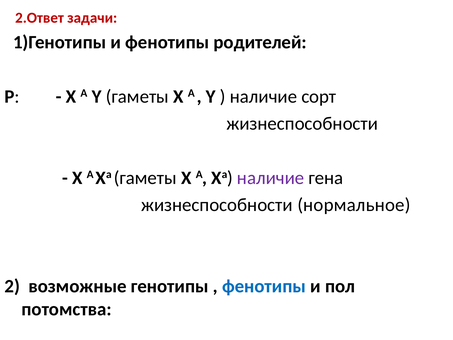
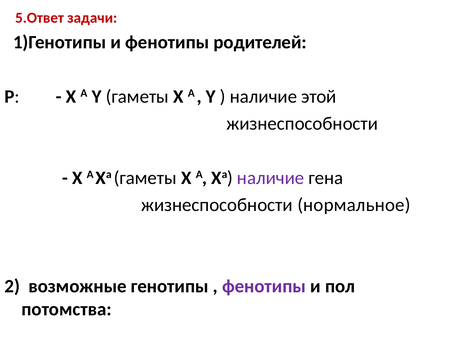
2.Ответ: 2.Ответ -> 5.Ответ
сорт: сорт -> этой
фенотипы at (264, 286) colour: blue -> purple
